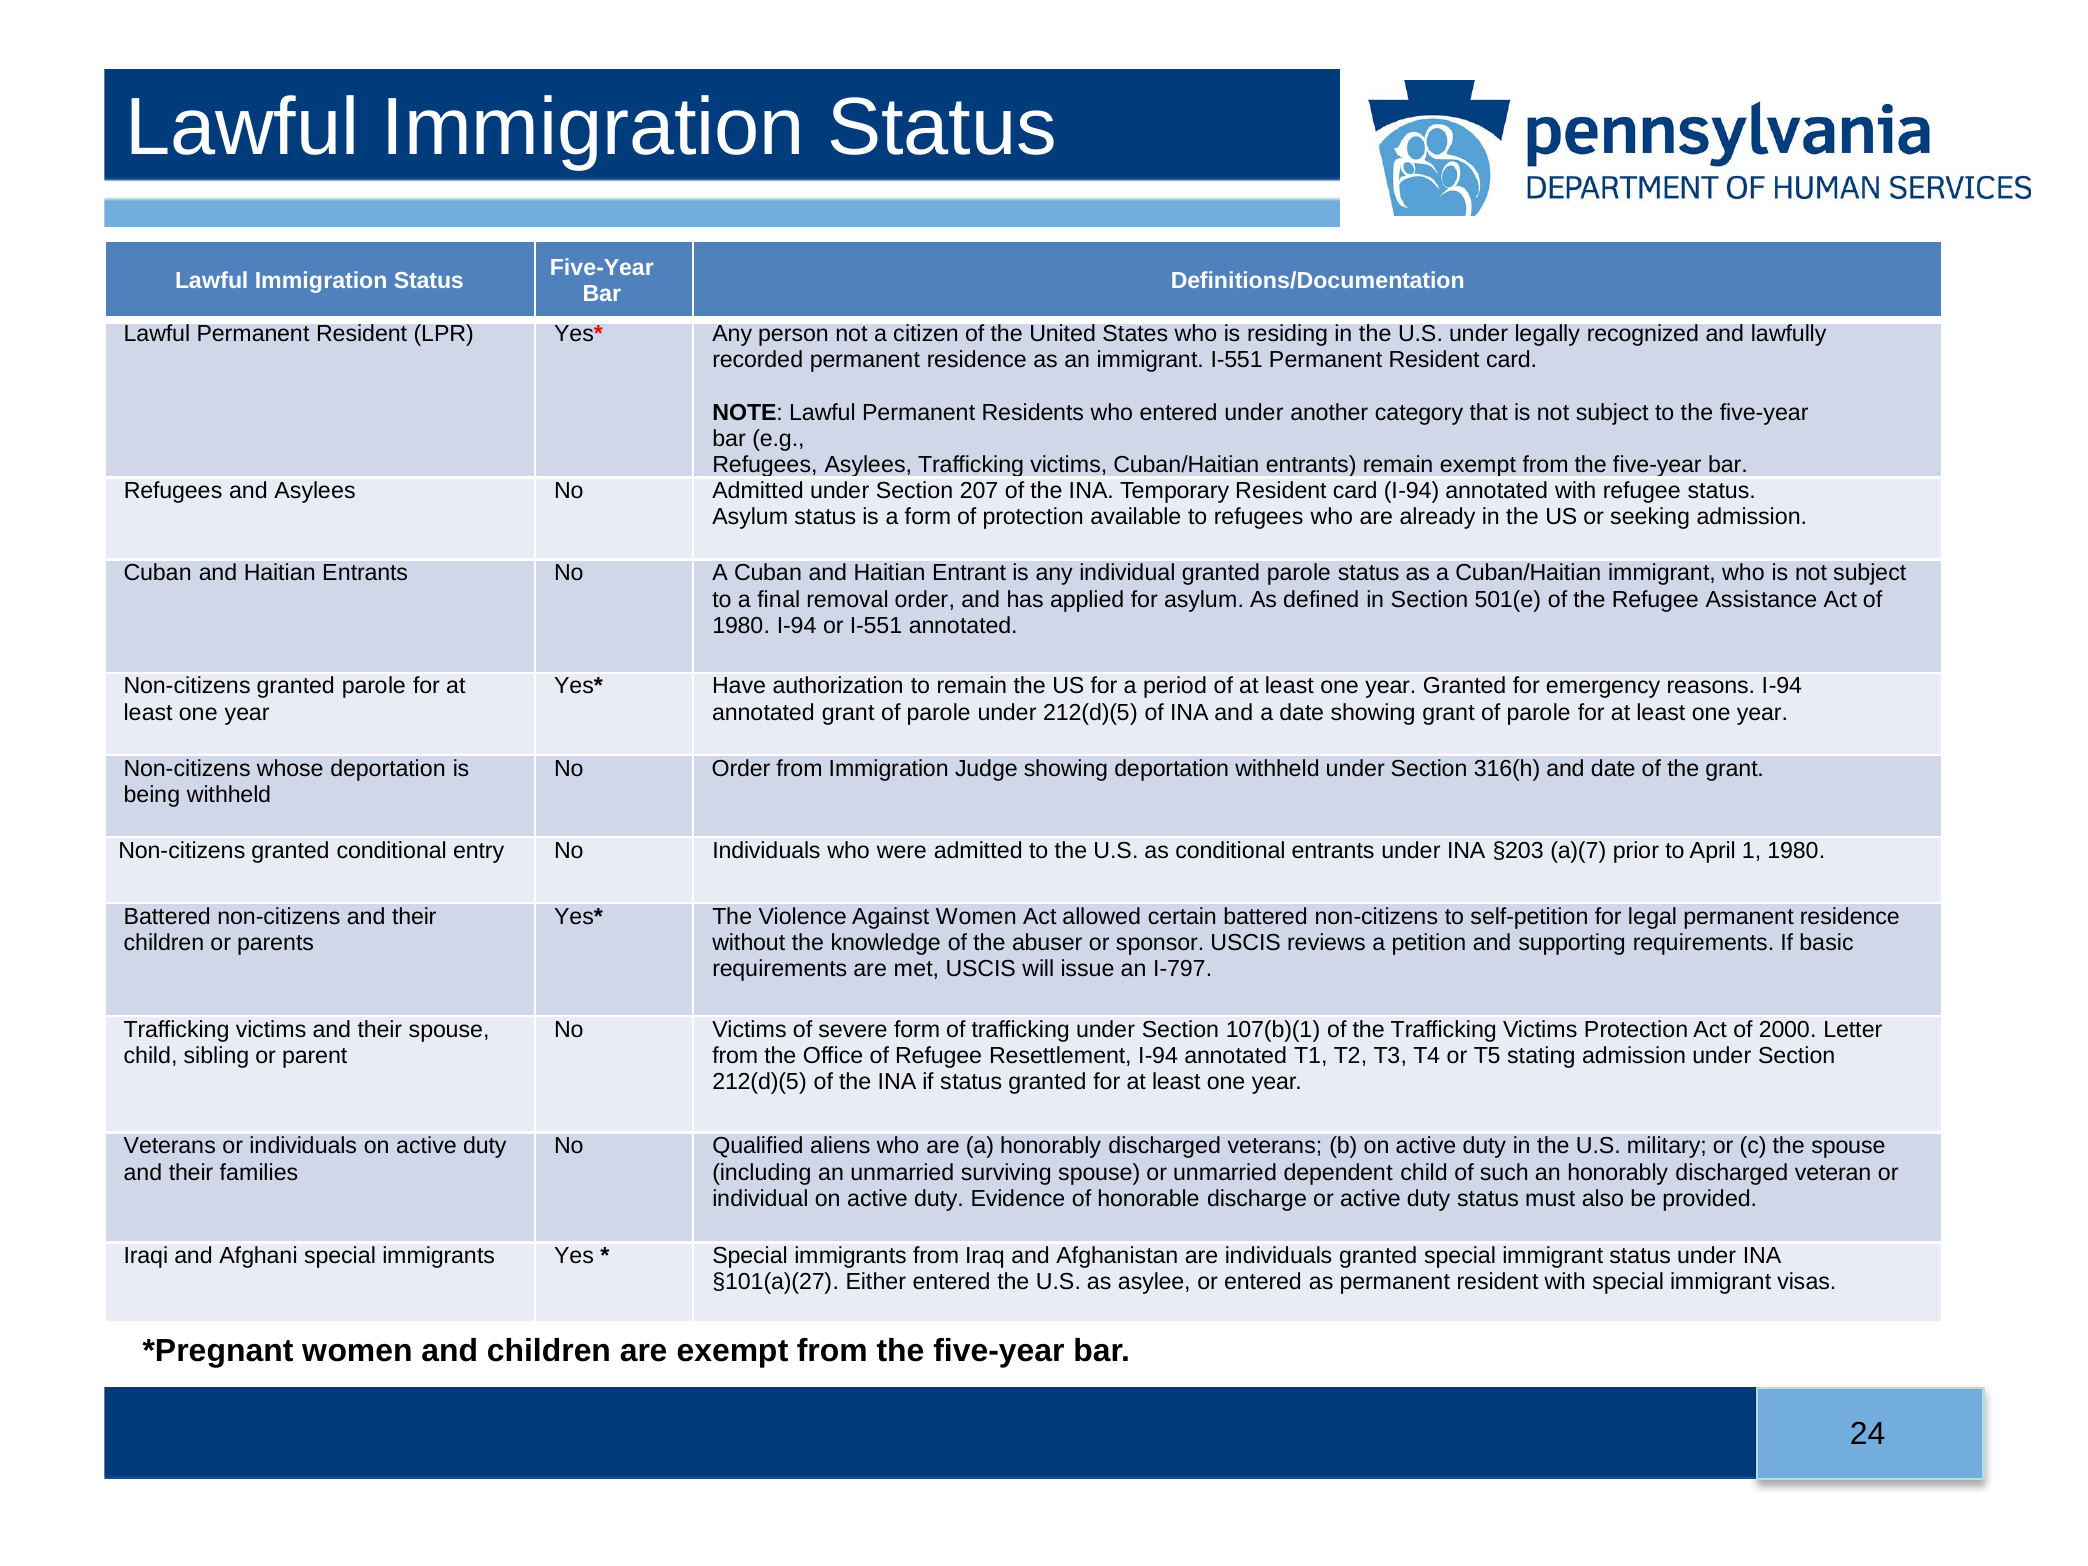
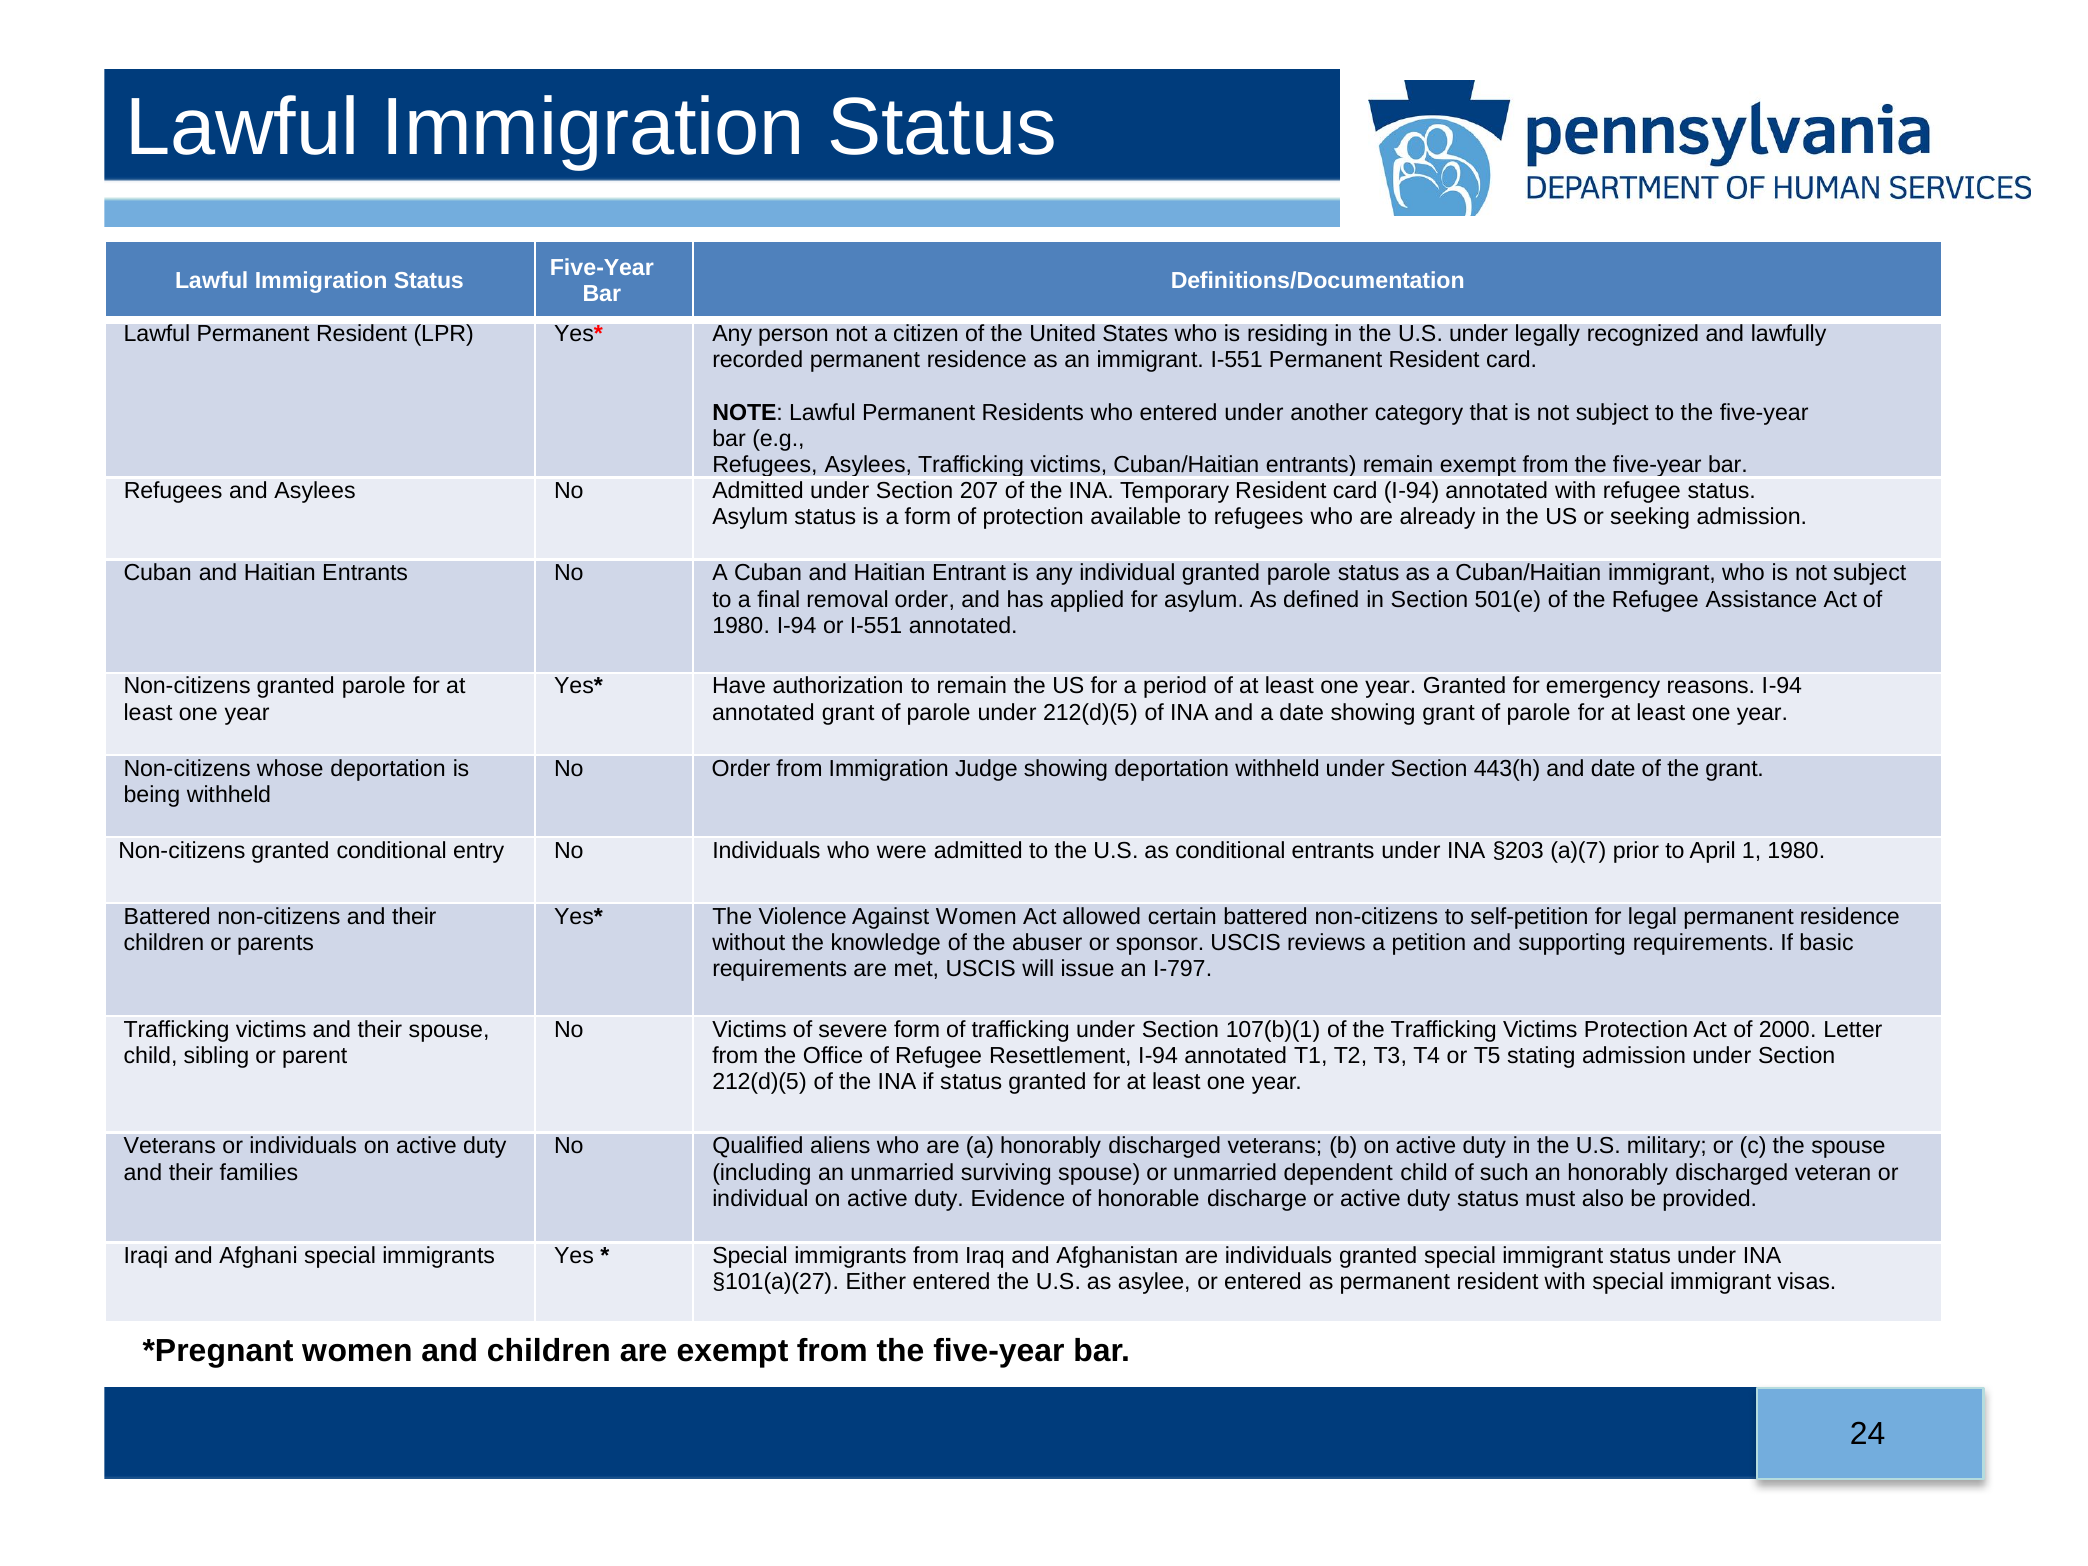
316(h: 316(h -> 443(h
